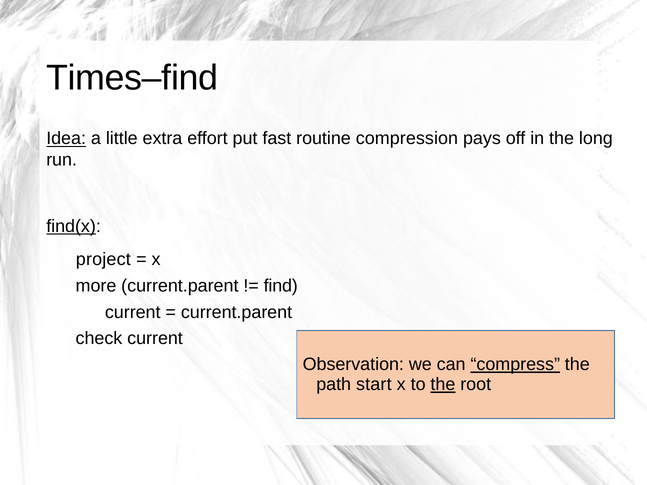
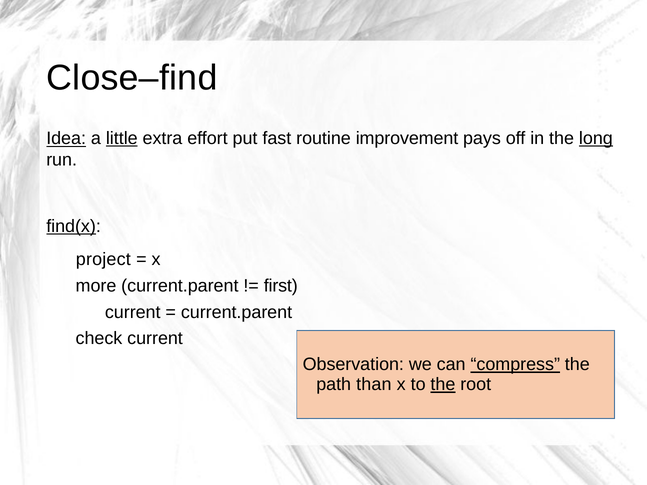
Times–find: Times–find -> Close–find
little underline: none -> present
compression: compression -> improvement
long underline: none -> present
find: find -> first
start: start -> than
